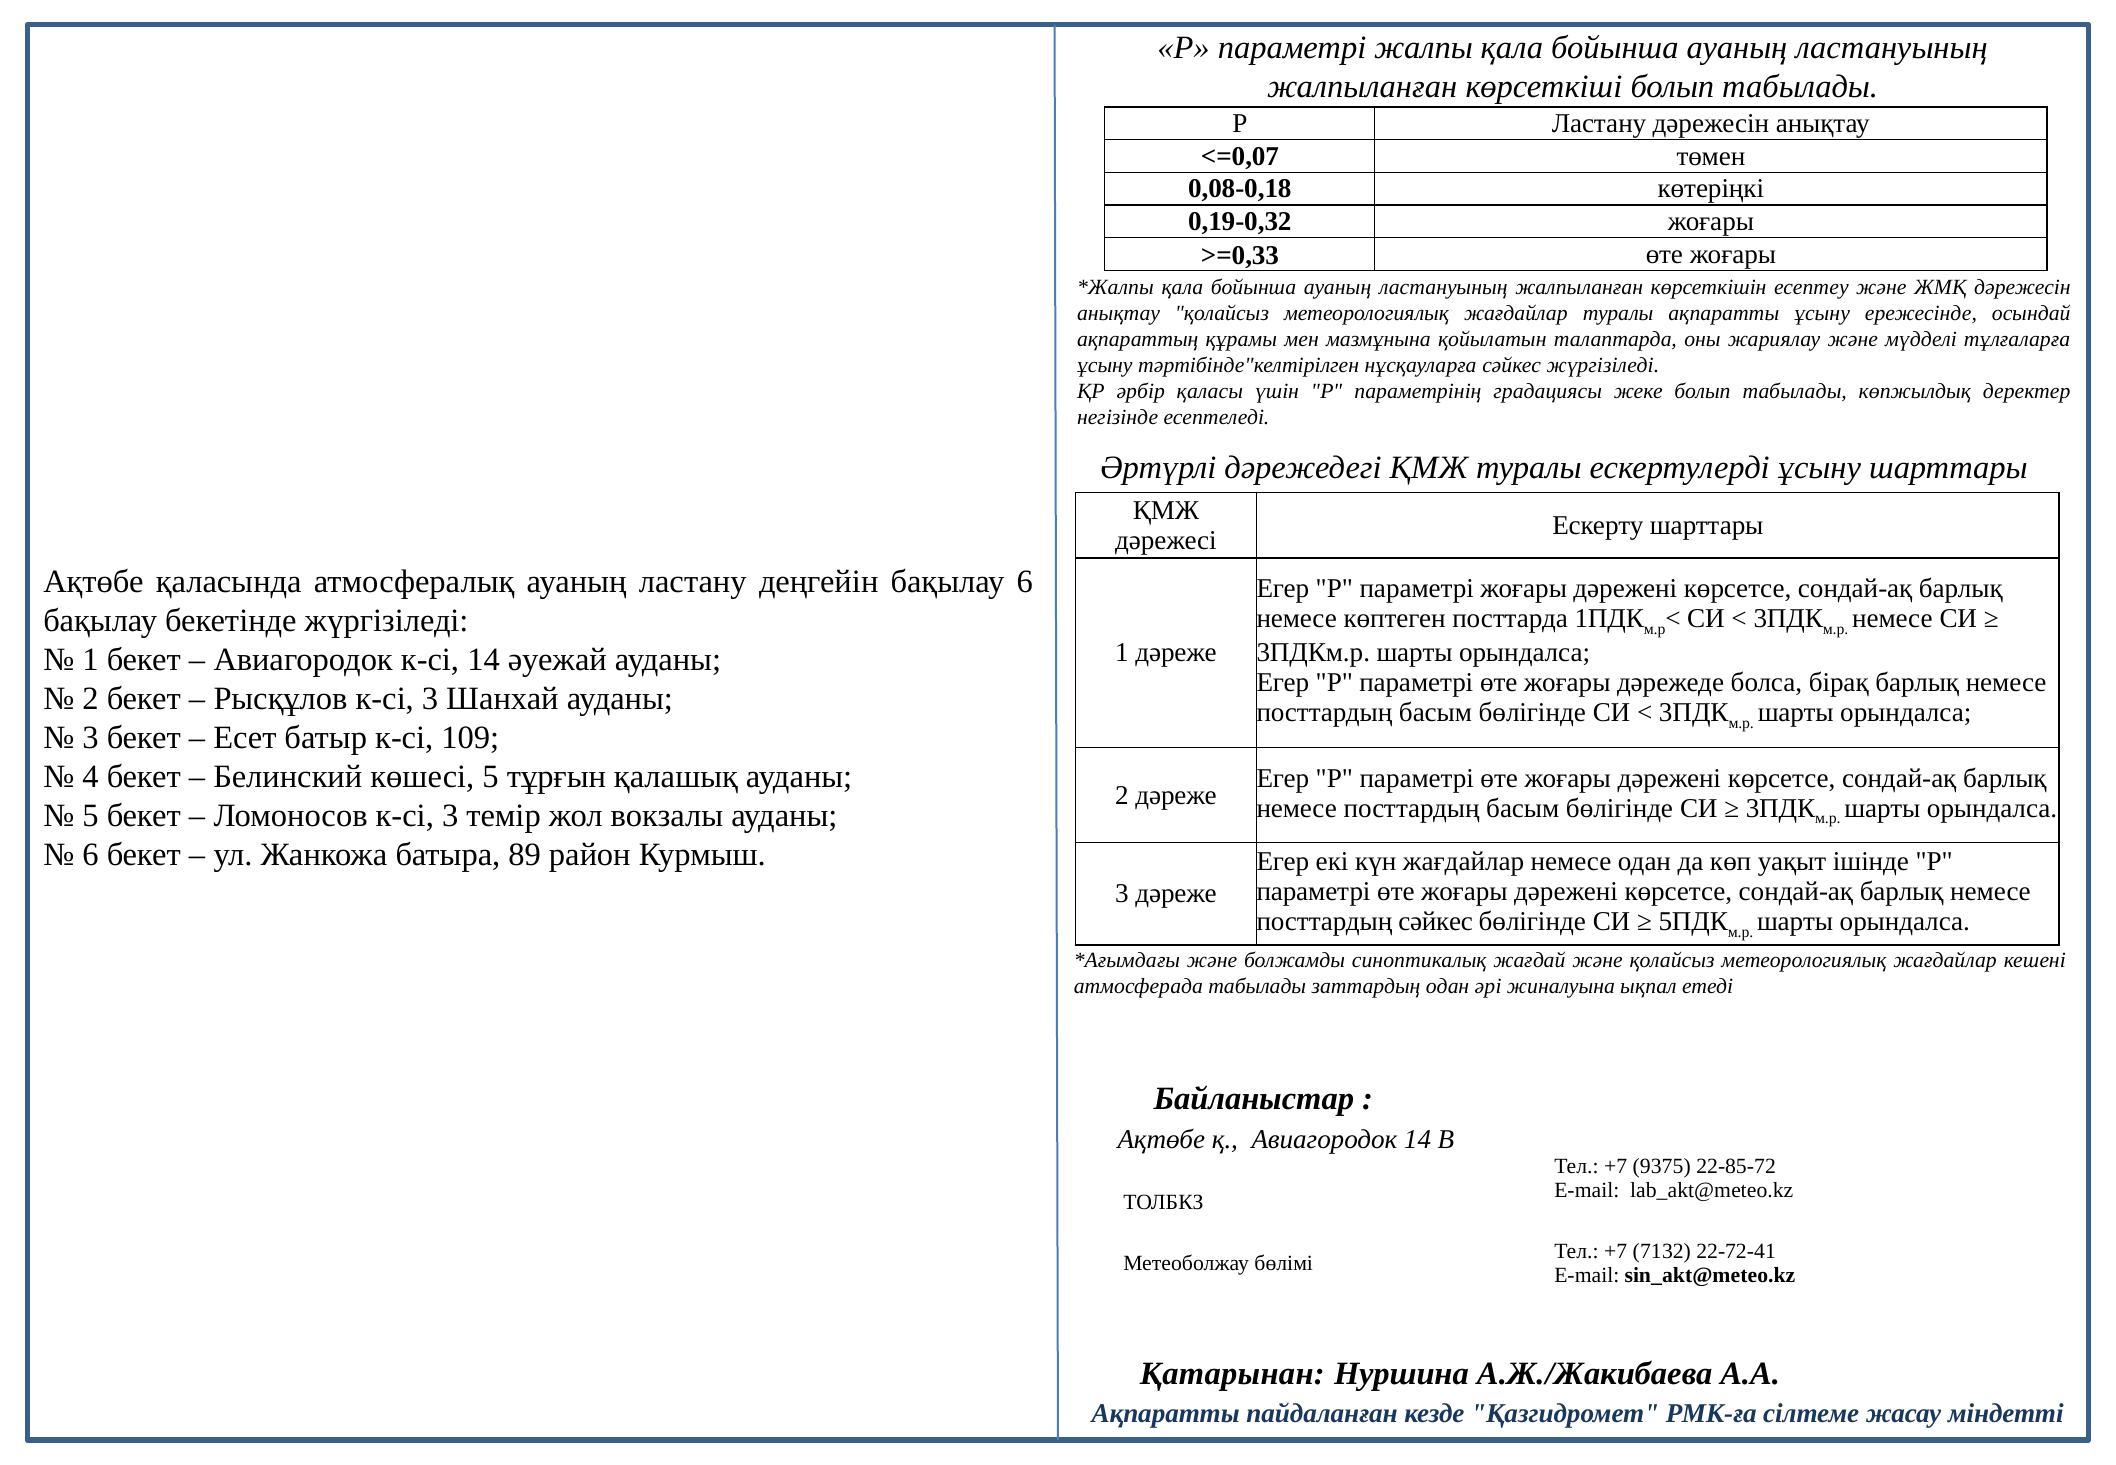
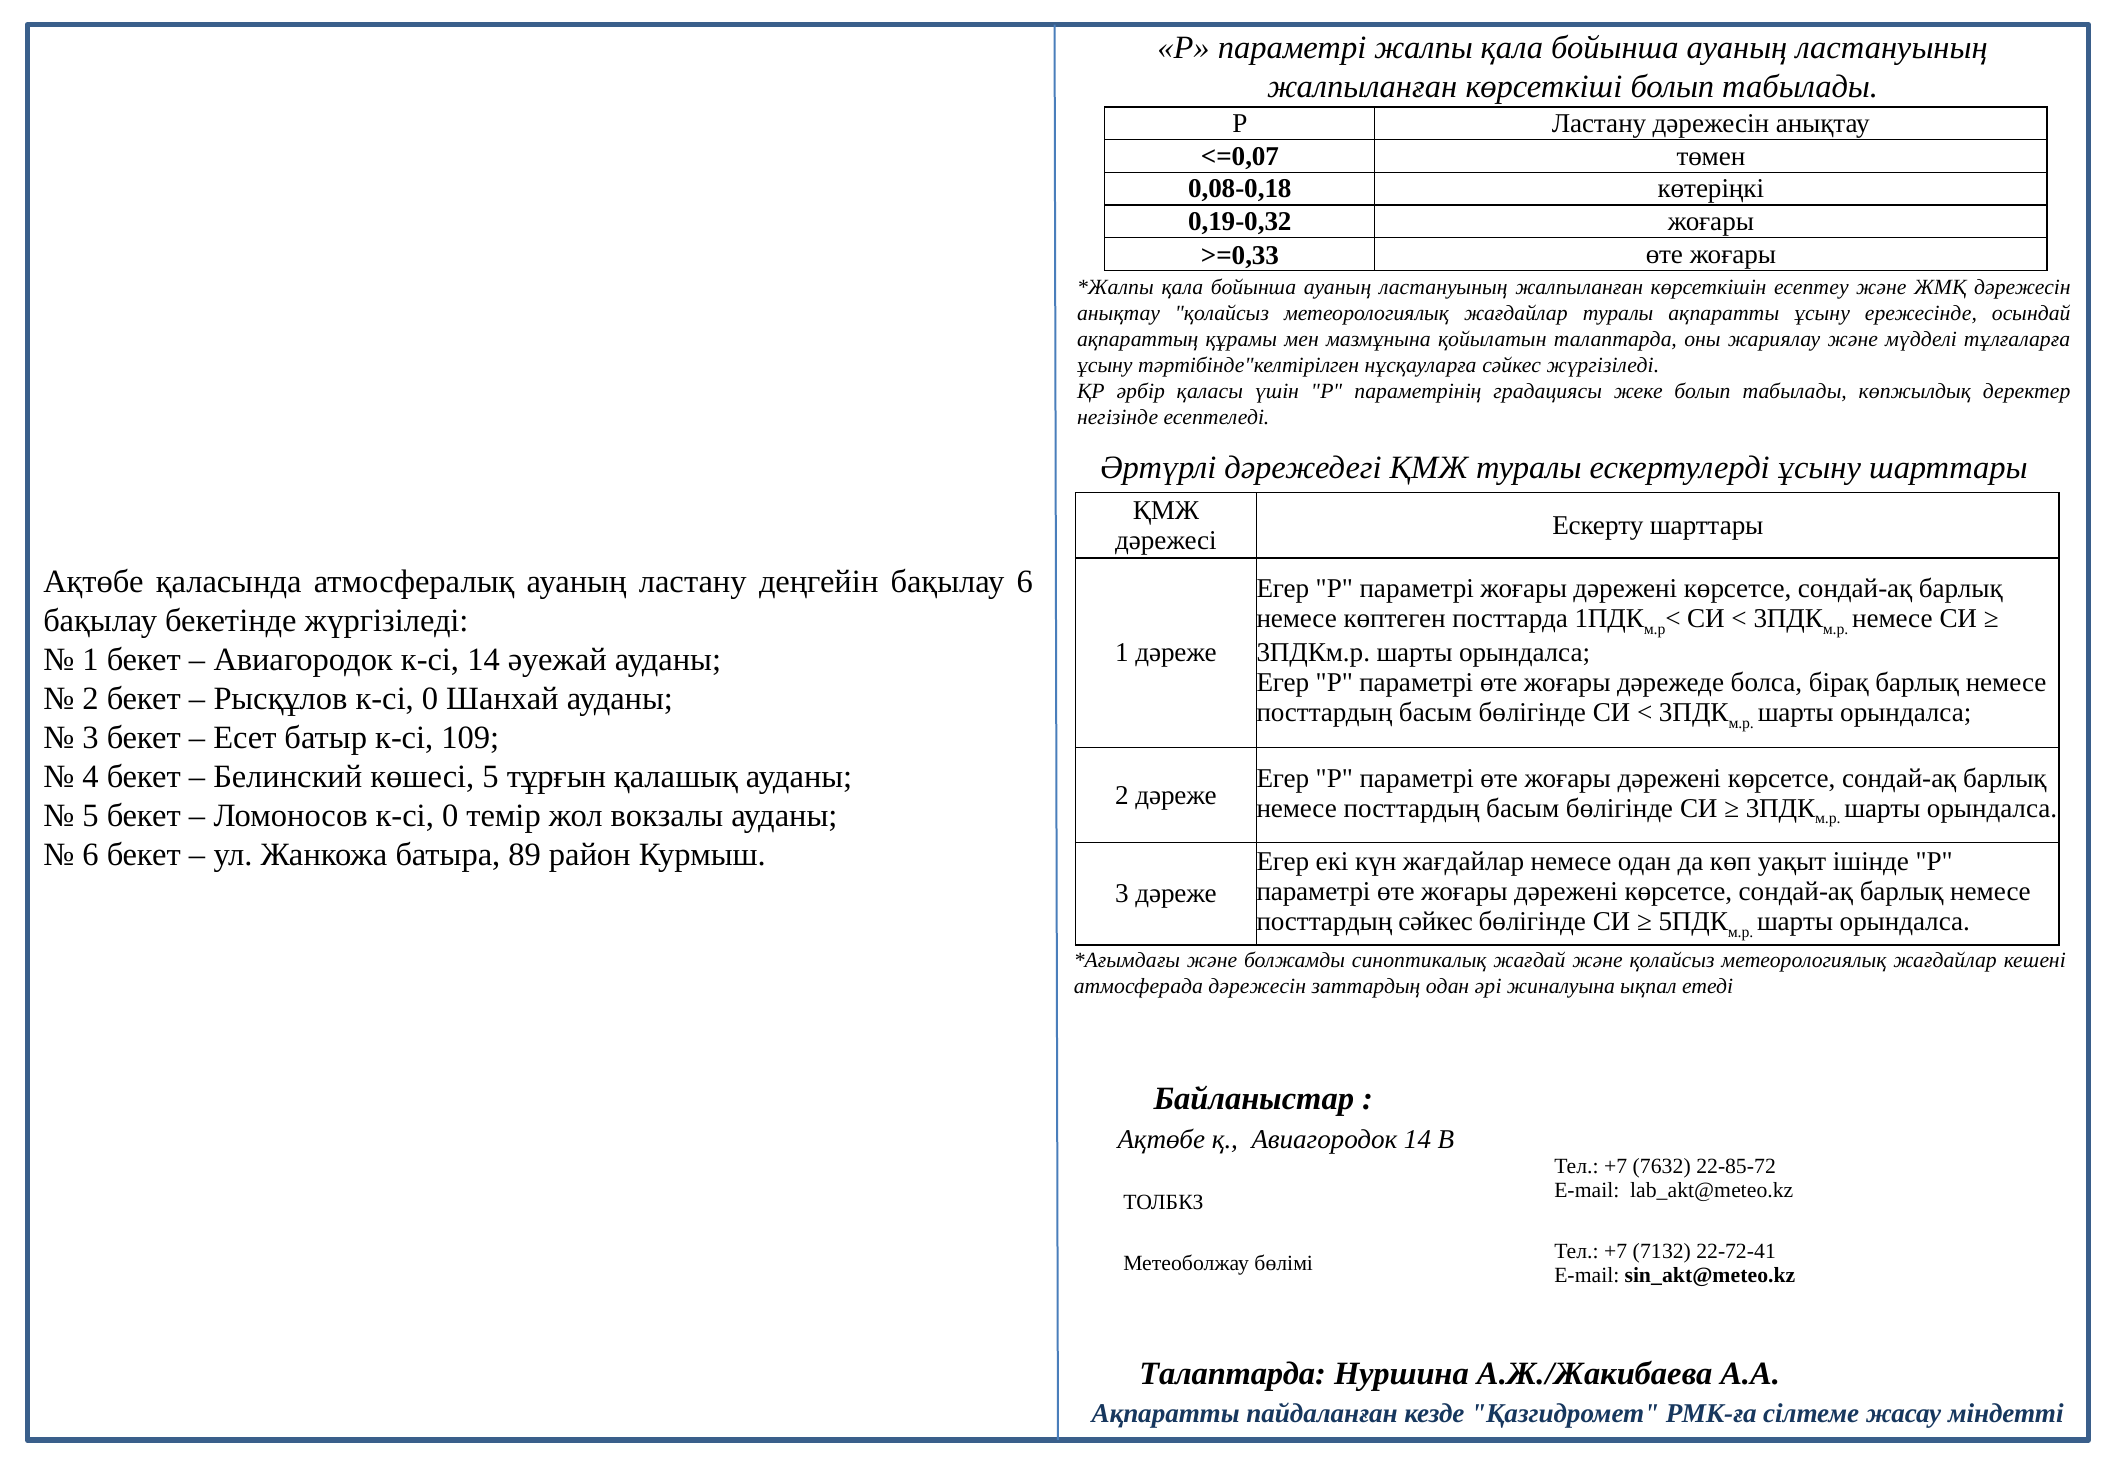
Рысқұлов к-сі 3: 3 -> 0
Ломоносов к-сі 3: 3 -> 0
атмосферада табылады: табылады -> дәрежесін
9375: 9375 -> 7632
Қатарынан at (1232, 1374): Қатарынан -> Талаптарда
